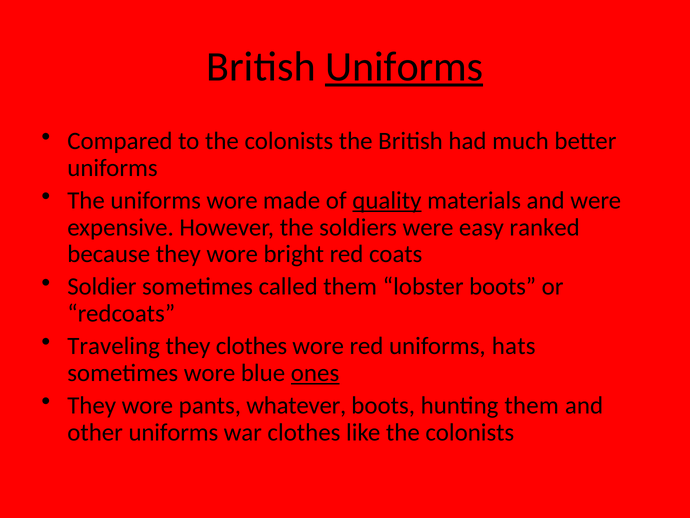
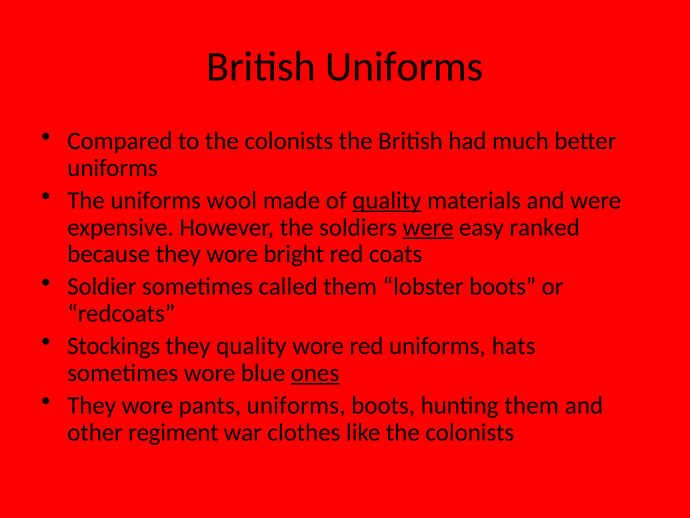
Uniforms at (404, 67) underline: present -> none
uniforms wore: wore -> wool
were at (428, 227) underline: none -> present
Traveling: Traveling -> Stockings
they clothes: clothes -> quality
pants whatever: whatever -> uniforms
other uniforms: uniforms -> regiment
